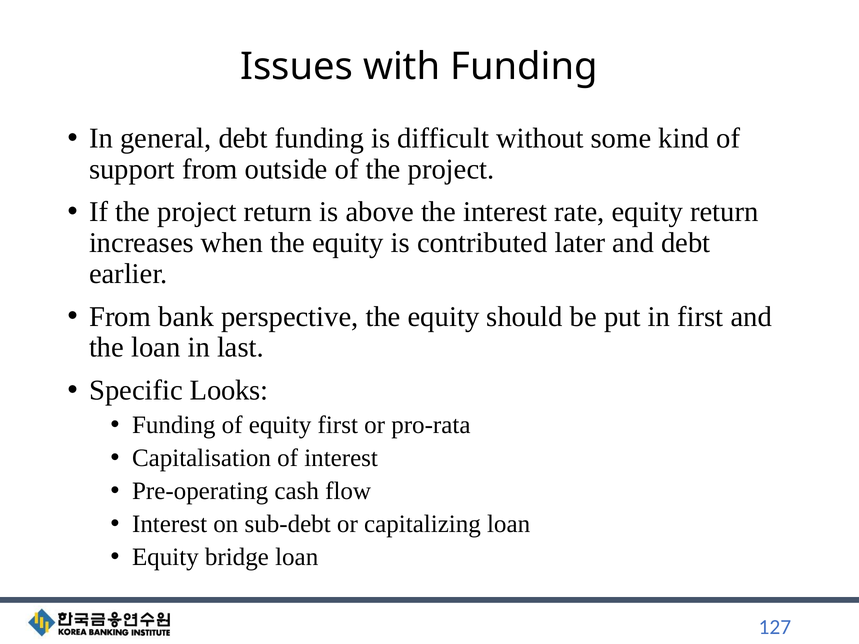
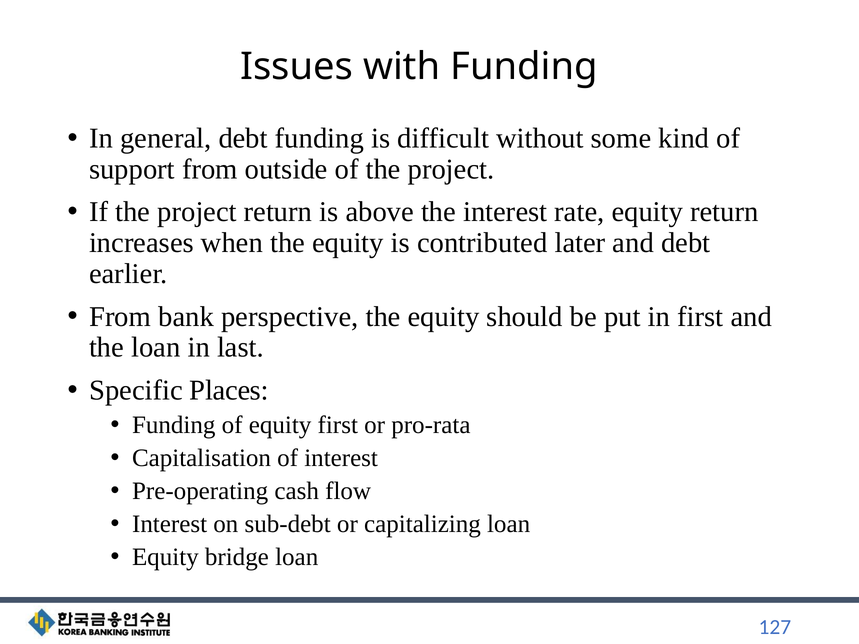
Looks: Looks -> Places
